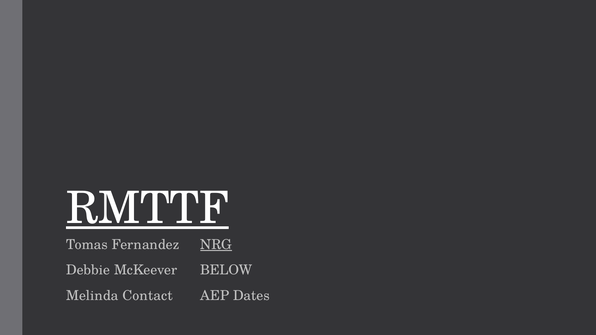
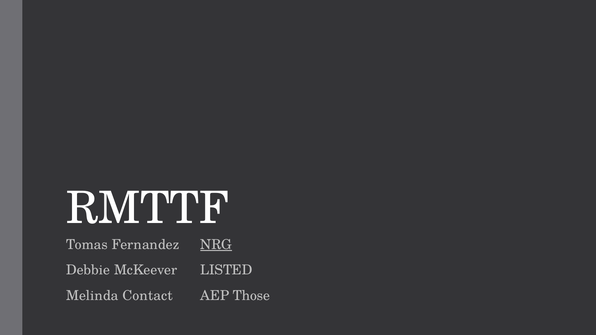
RMTTF underline: present -> none
BELOW: BELOW -> LISTED
Dates: Dates -> Those
